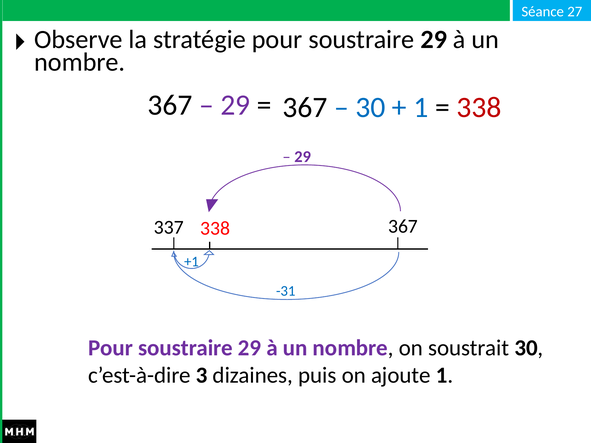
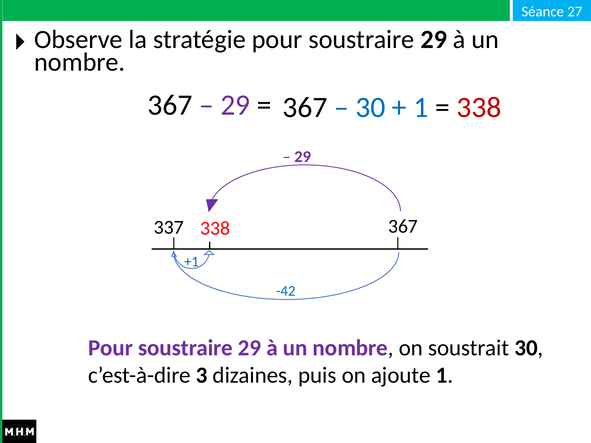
-31: -31 -> -42
